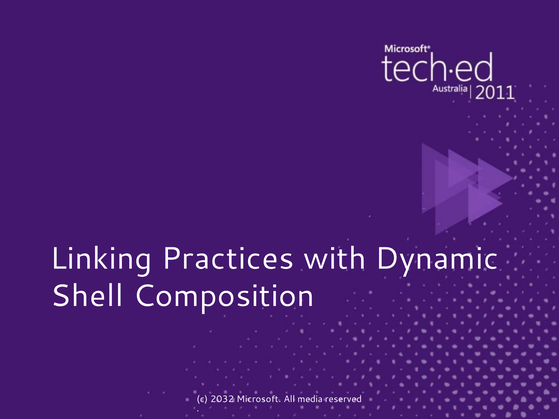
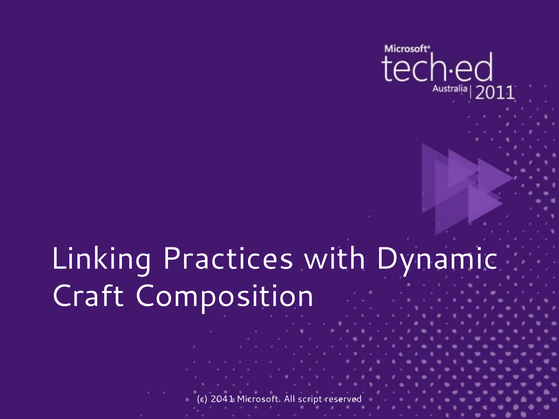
Shell: Shell -> Craft
2032: 2032 -> 2041
media: media -> script
